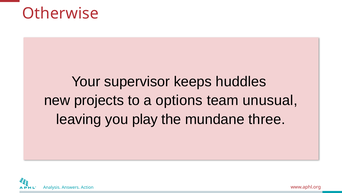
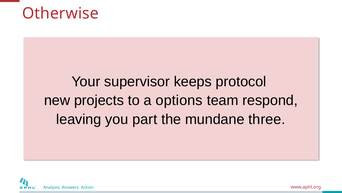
huddles: huddles -> protocol
unusual: unusual -> respond
play: play -> part
